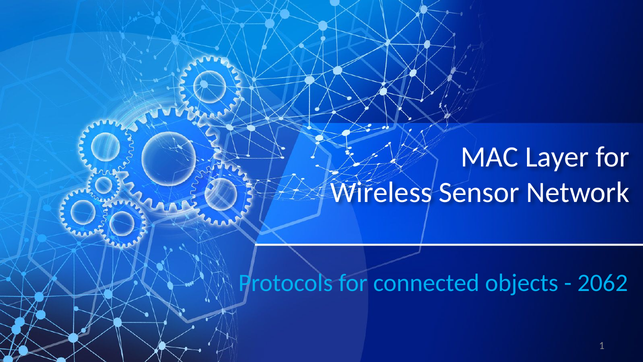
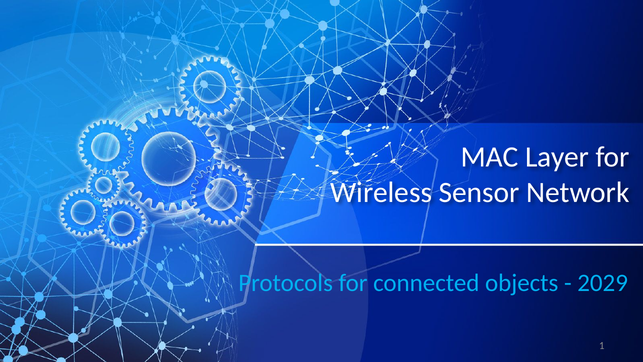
2062: 2062 -> 2029
